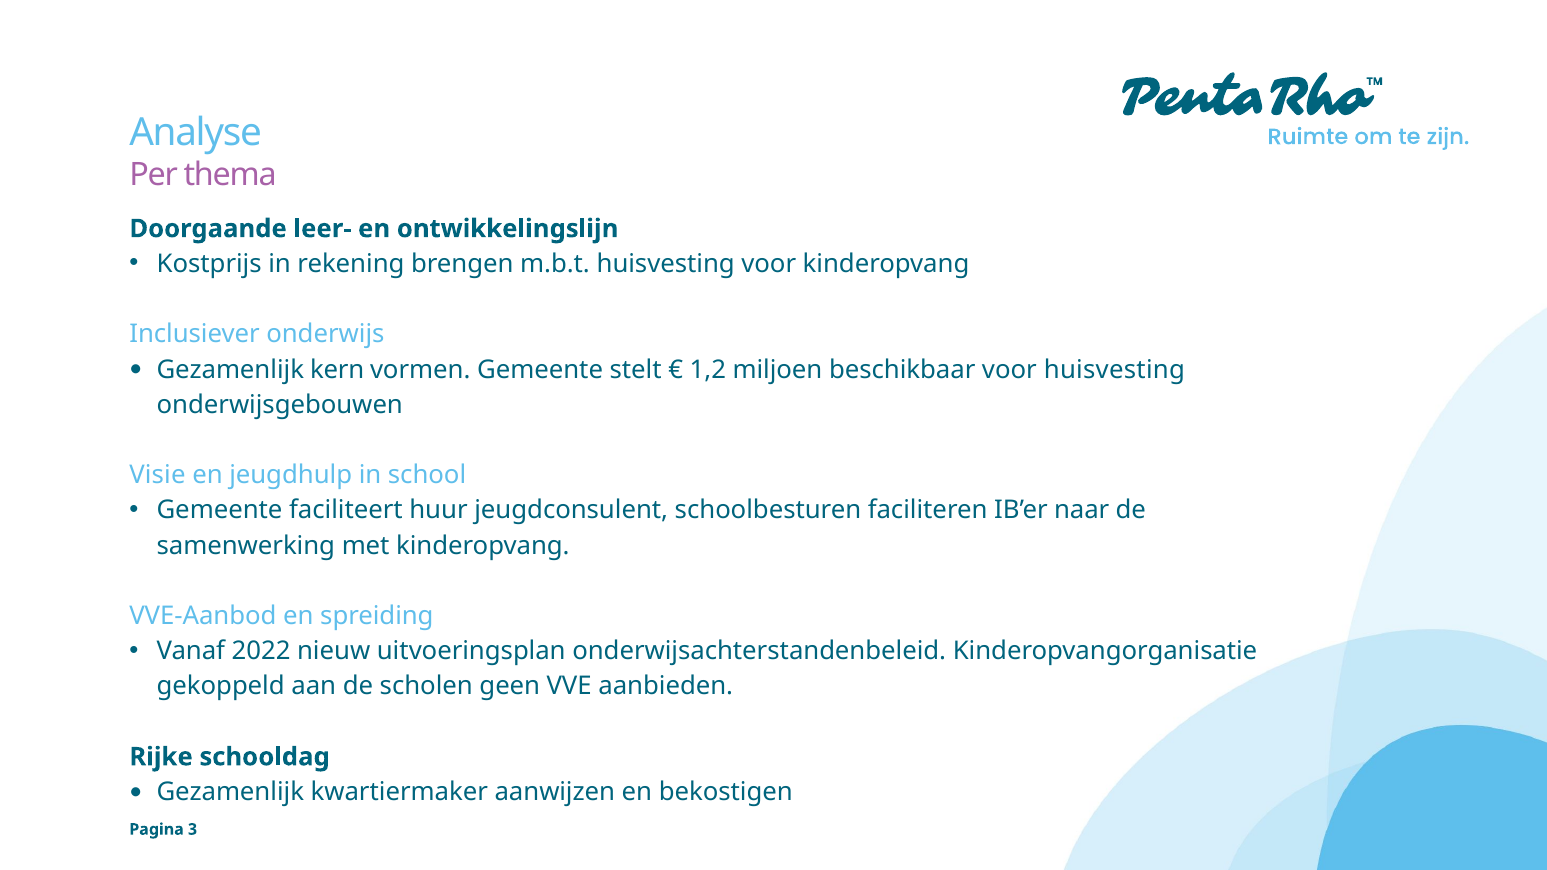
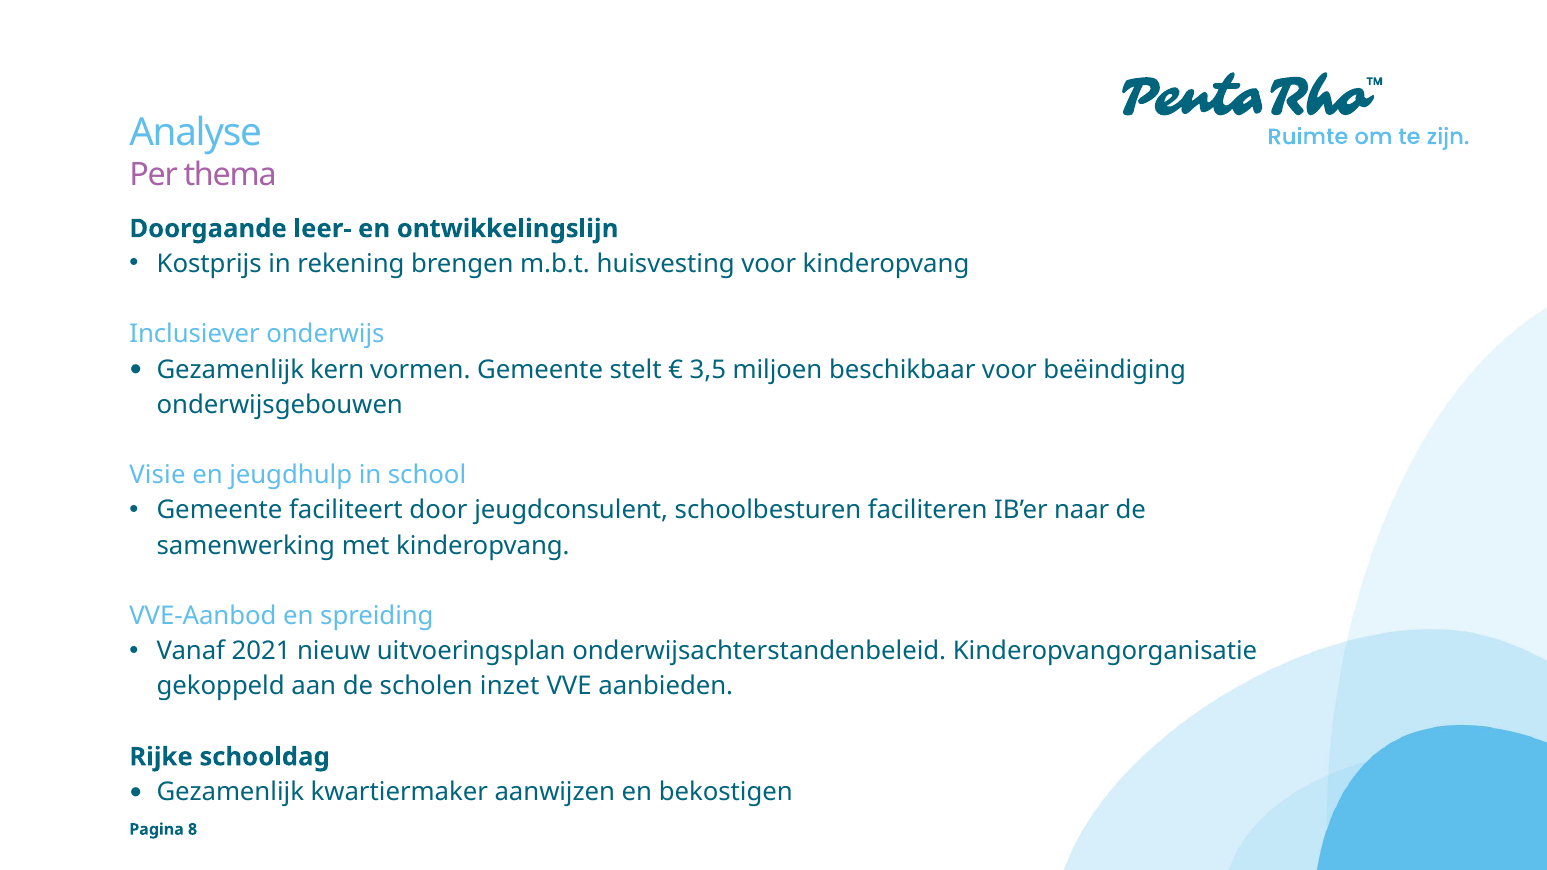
1,2: 1,2 -> 3,5
voor huisvesting: huisvesting -> beëindiging
huur: huur -> door
2022: 2022 -> 2021
geen: geen -> inzet
3: 3 -> 8
